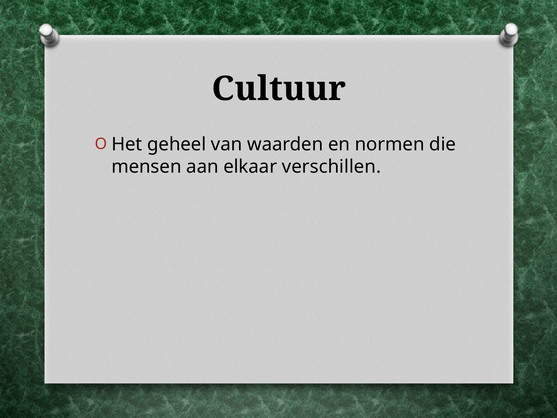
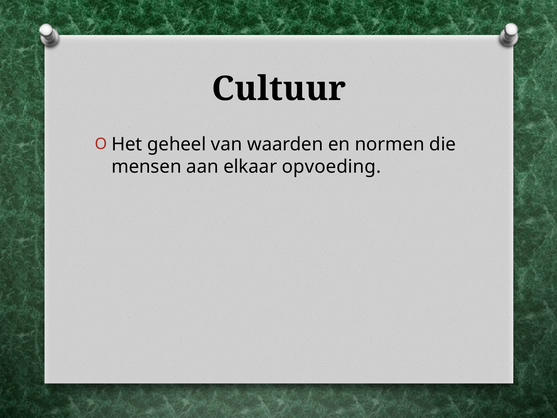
verschillen: verschillen -> opvoeding
